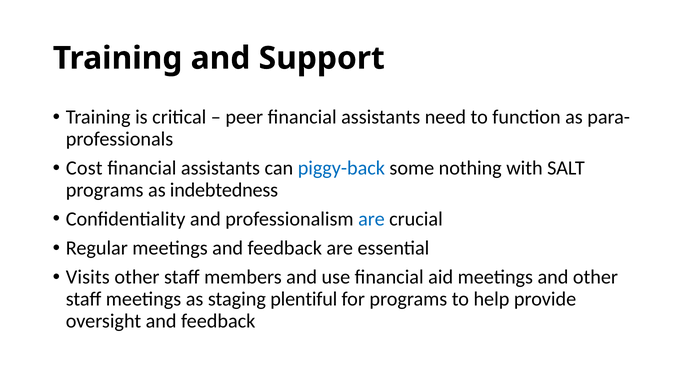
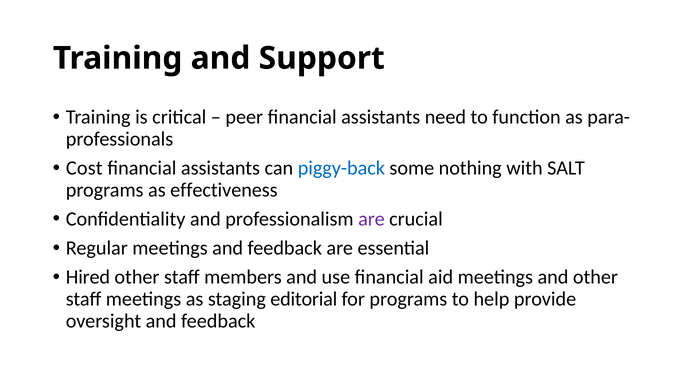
indebtedness: indebtedness -> effectiveness
are at (371, 219) colour: blue -> purple
Visits: Visits -> Hired
plentiful: plentiful -> editorial
